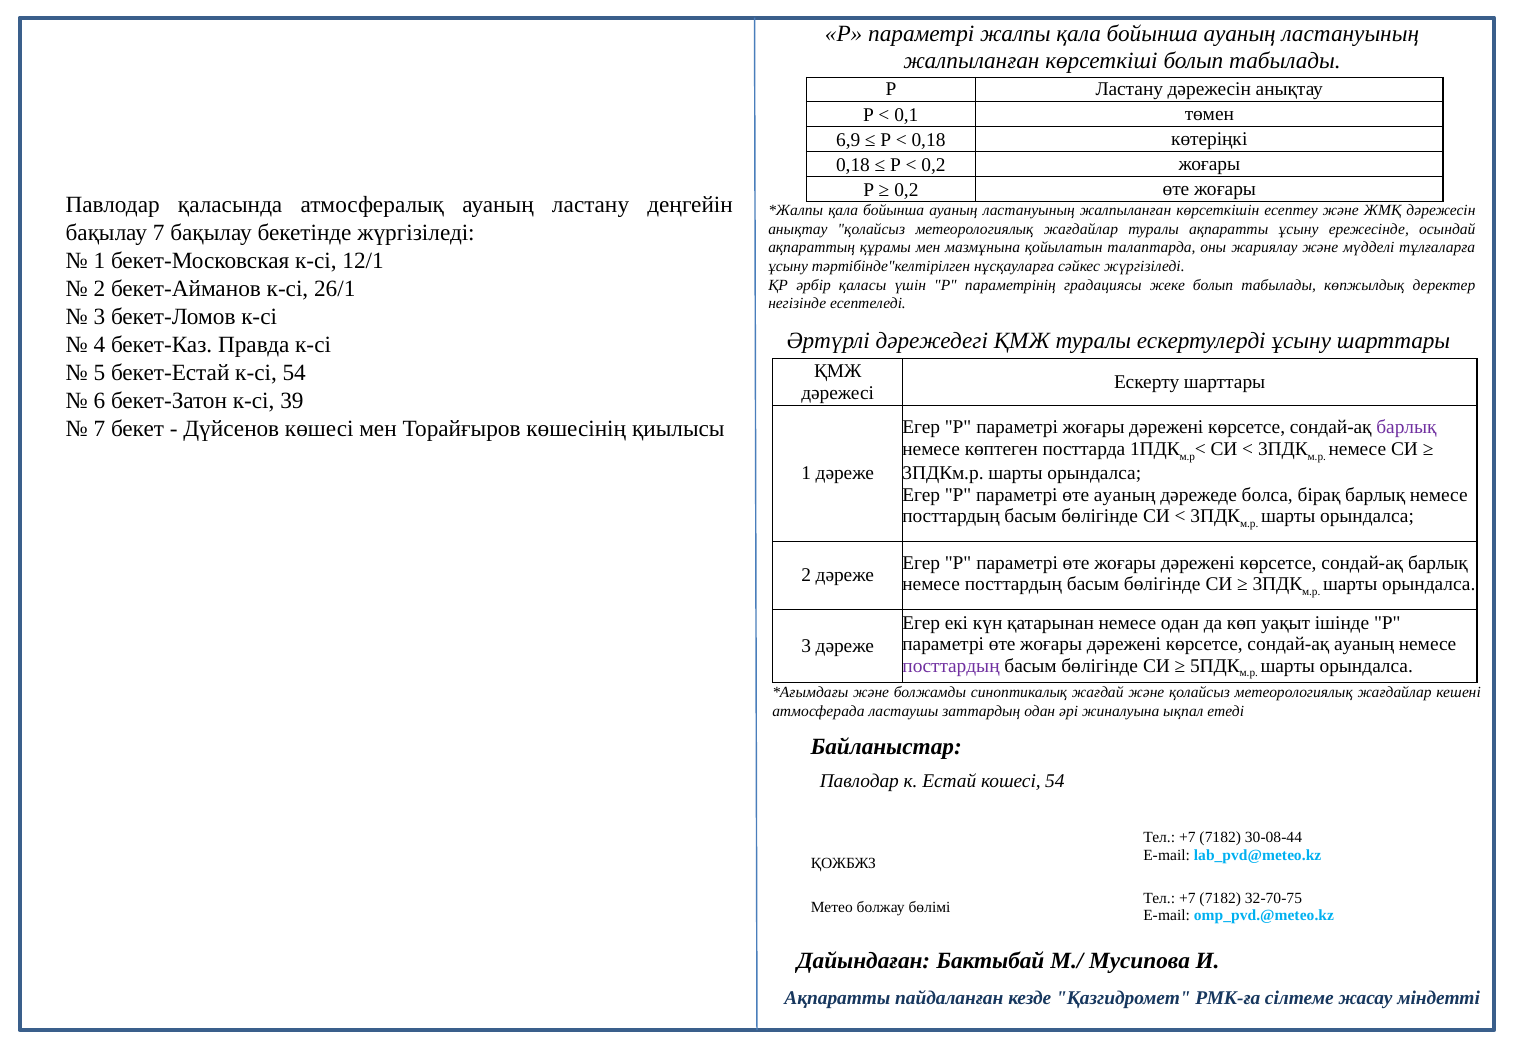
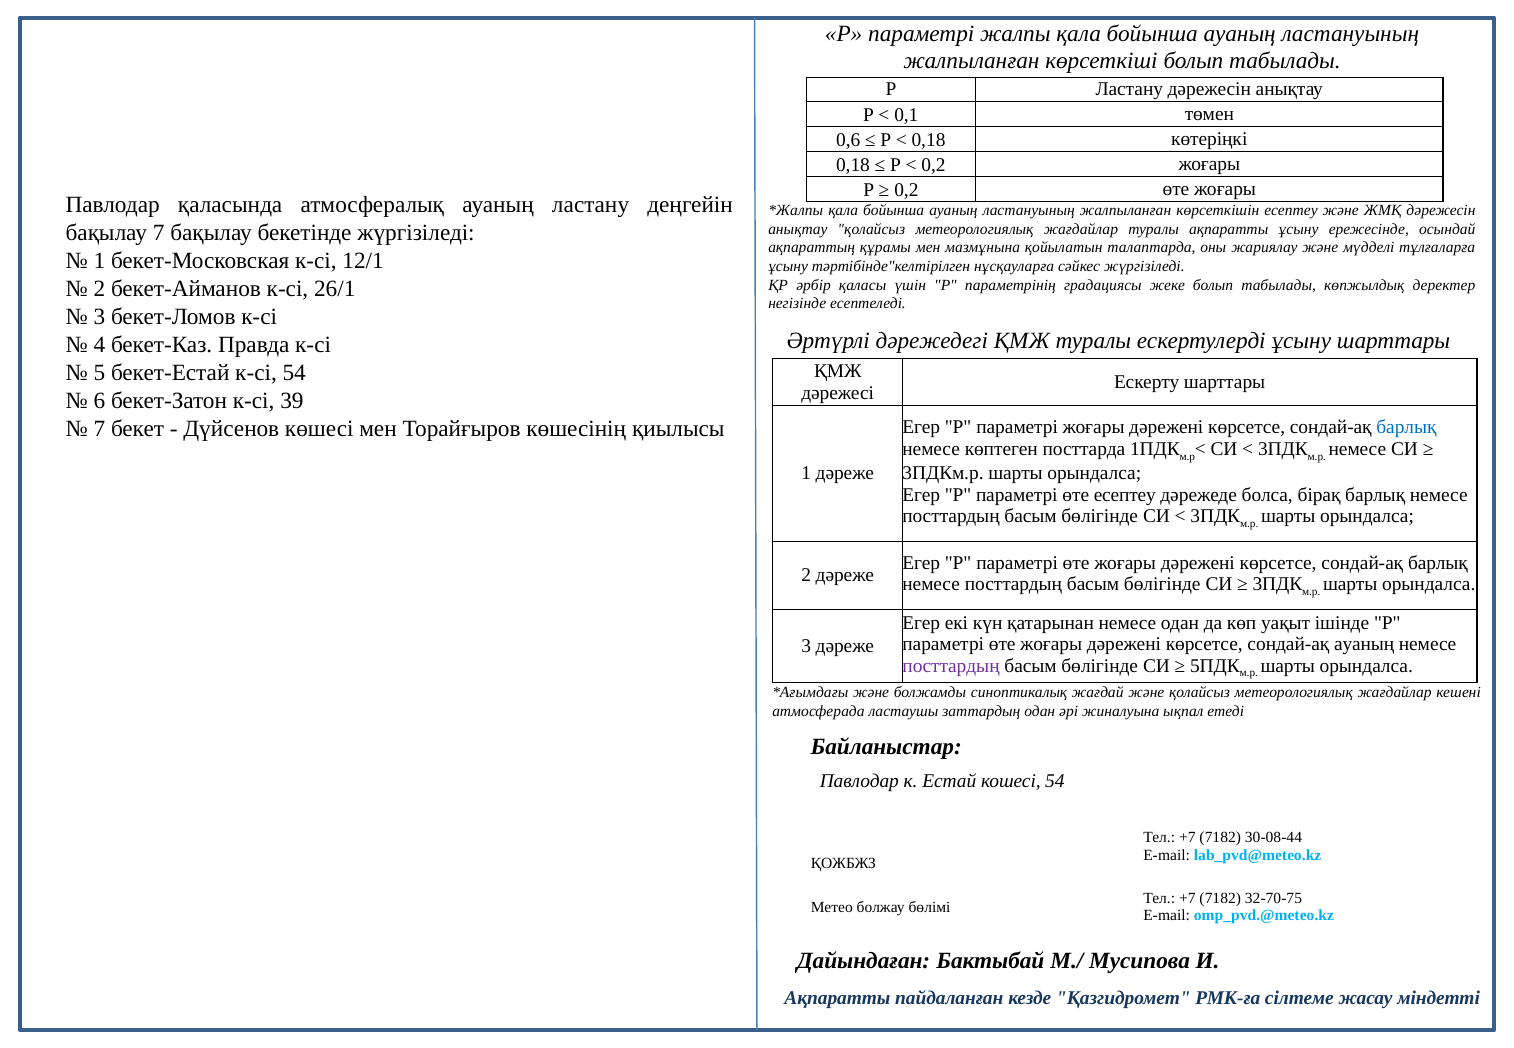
6,9: 6,9 -> 0,6
барлық at (1406, 428) colour: purple -> blue
өте ауаның: ауаның -> есептеу
